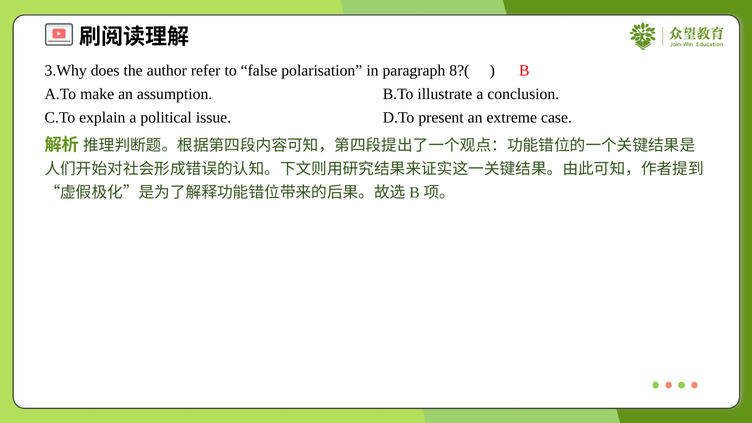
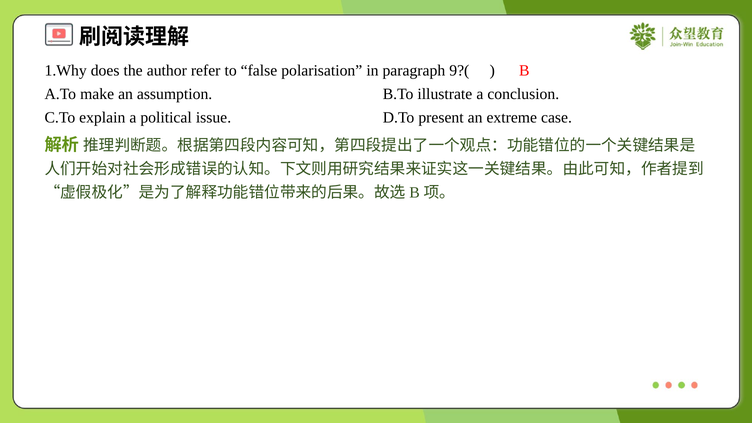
3.Why: 3.Why -> 1.Why
8?(: 8?( -> 9?(
